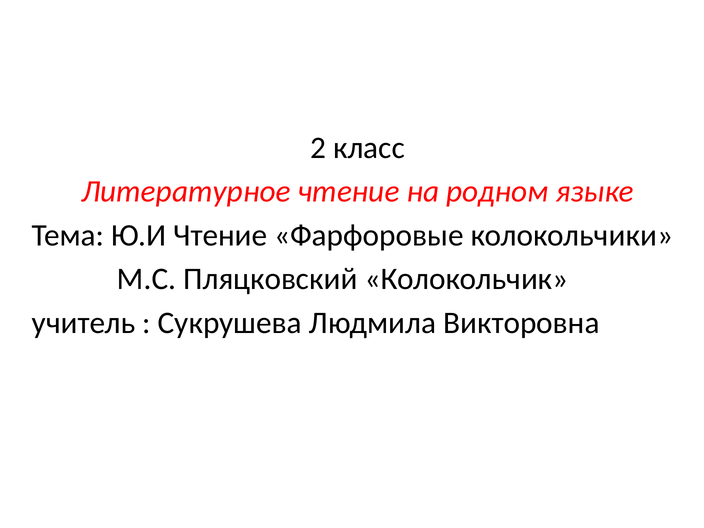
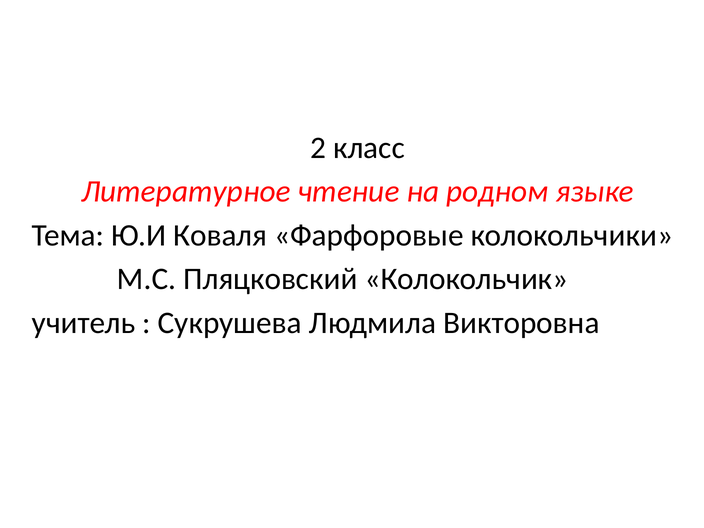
Ю.И Чтение: Чтение -> Коваля
